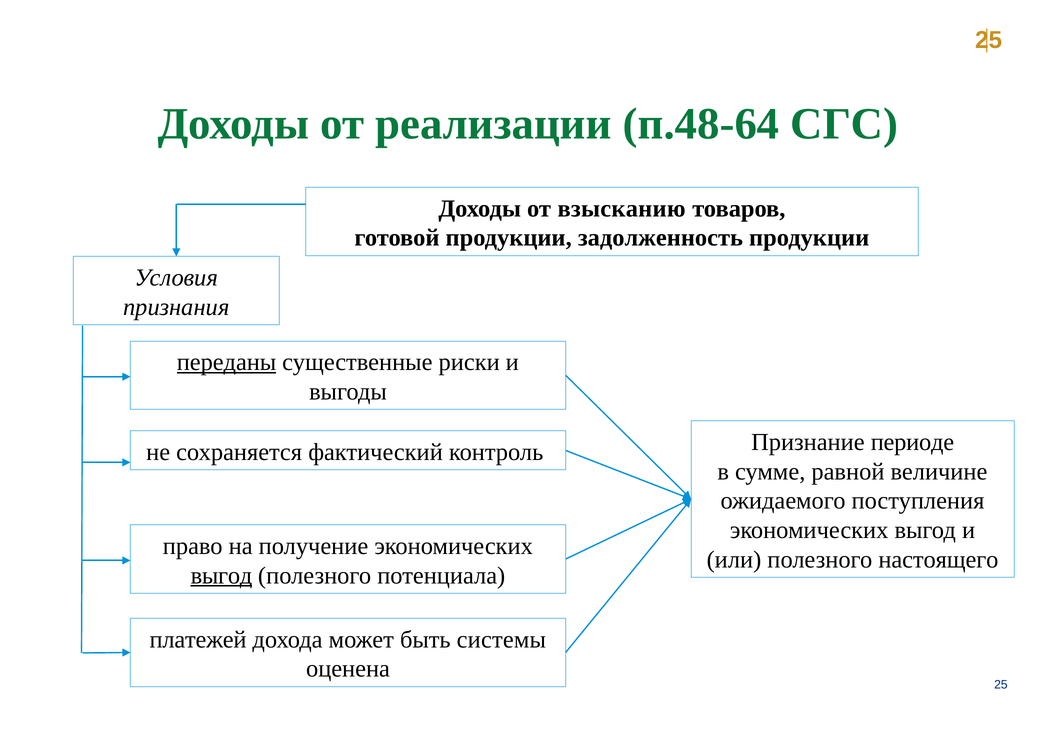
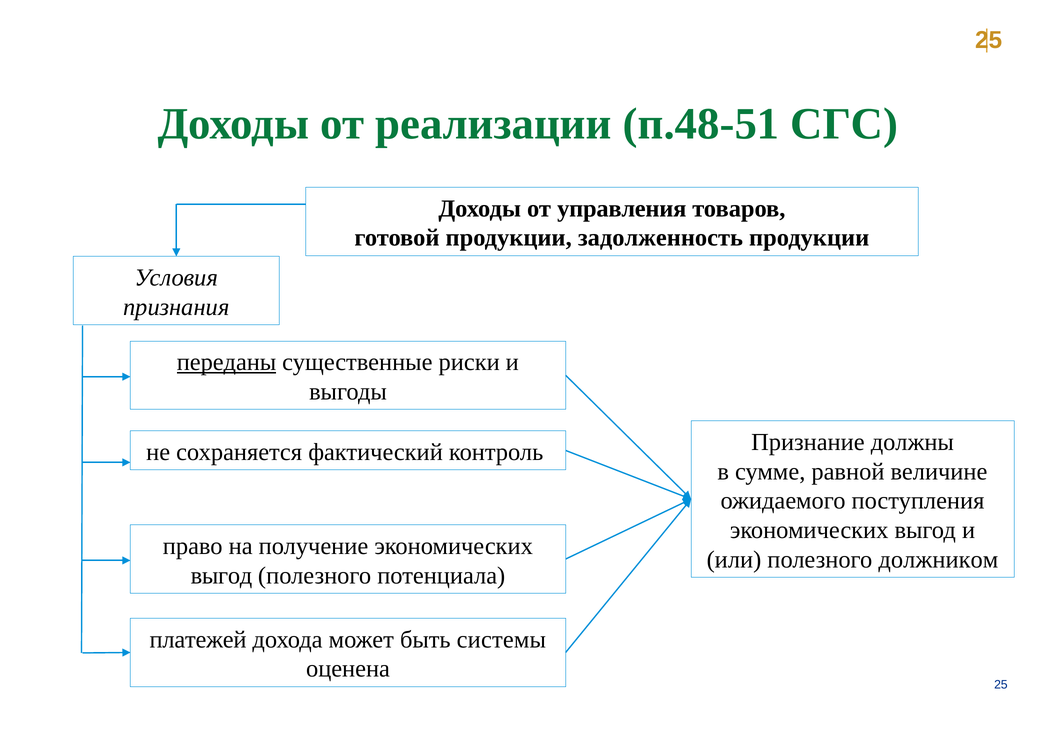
п.48-64: п.48-64 -> п.48-51
взысканию: взысканию -> управления
периоде: периоде -> должны
настоящего: настоящего -> должником
выгод at (221, 575) underline: present -> none
